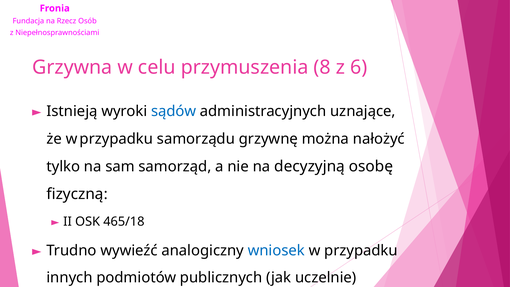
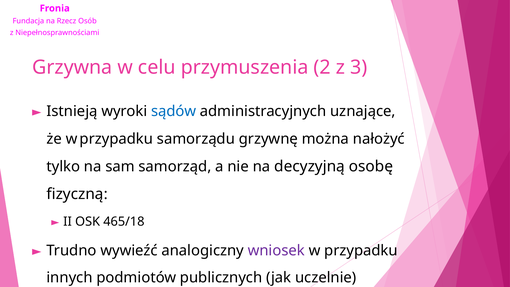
8: 8 -> 2
6: 6 -> 3
wniosek colour: blue -> purple
